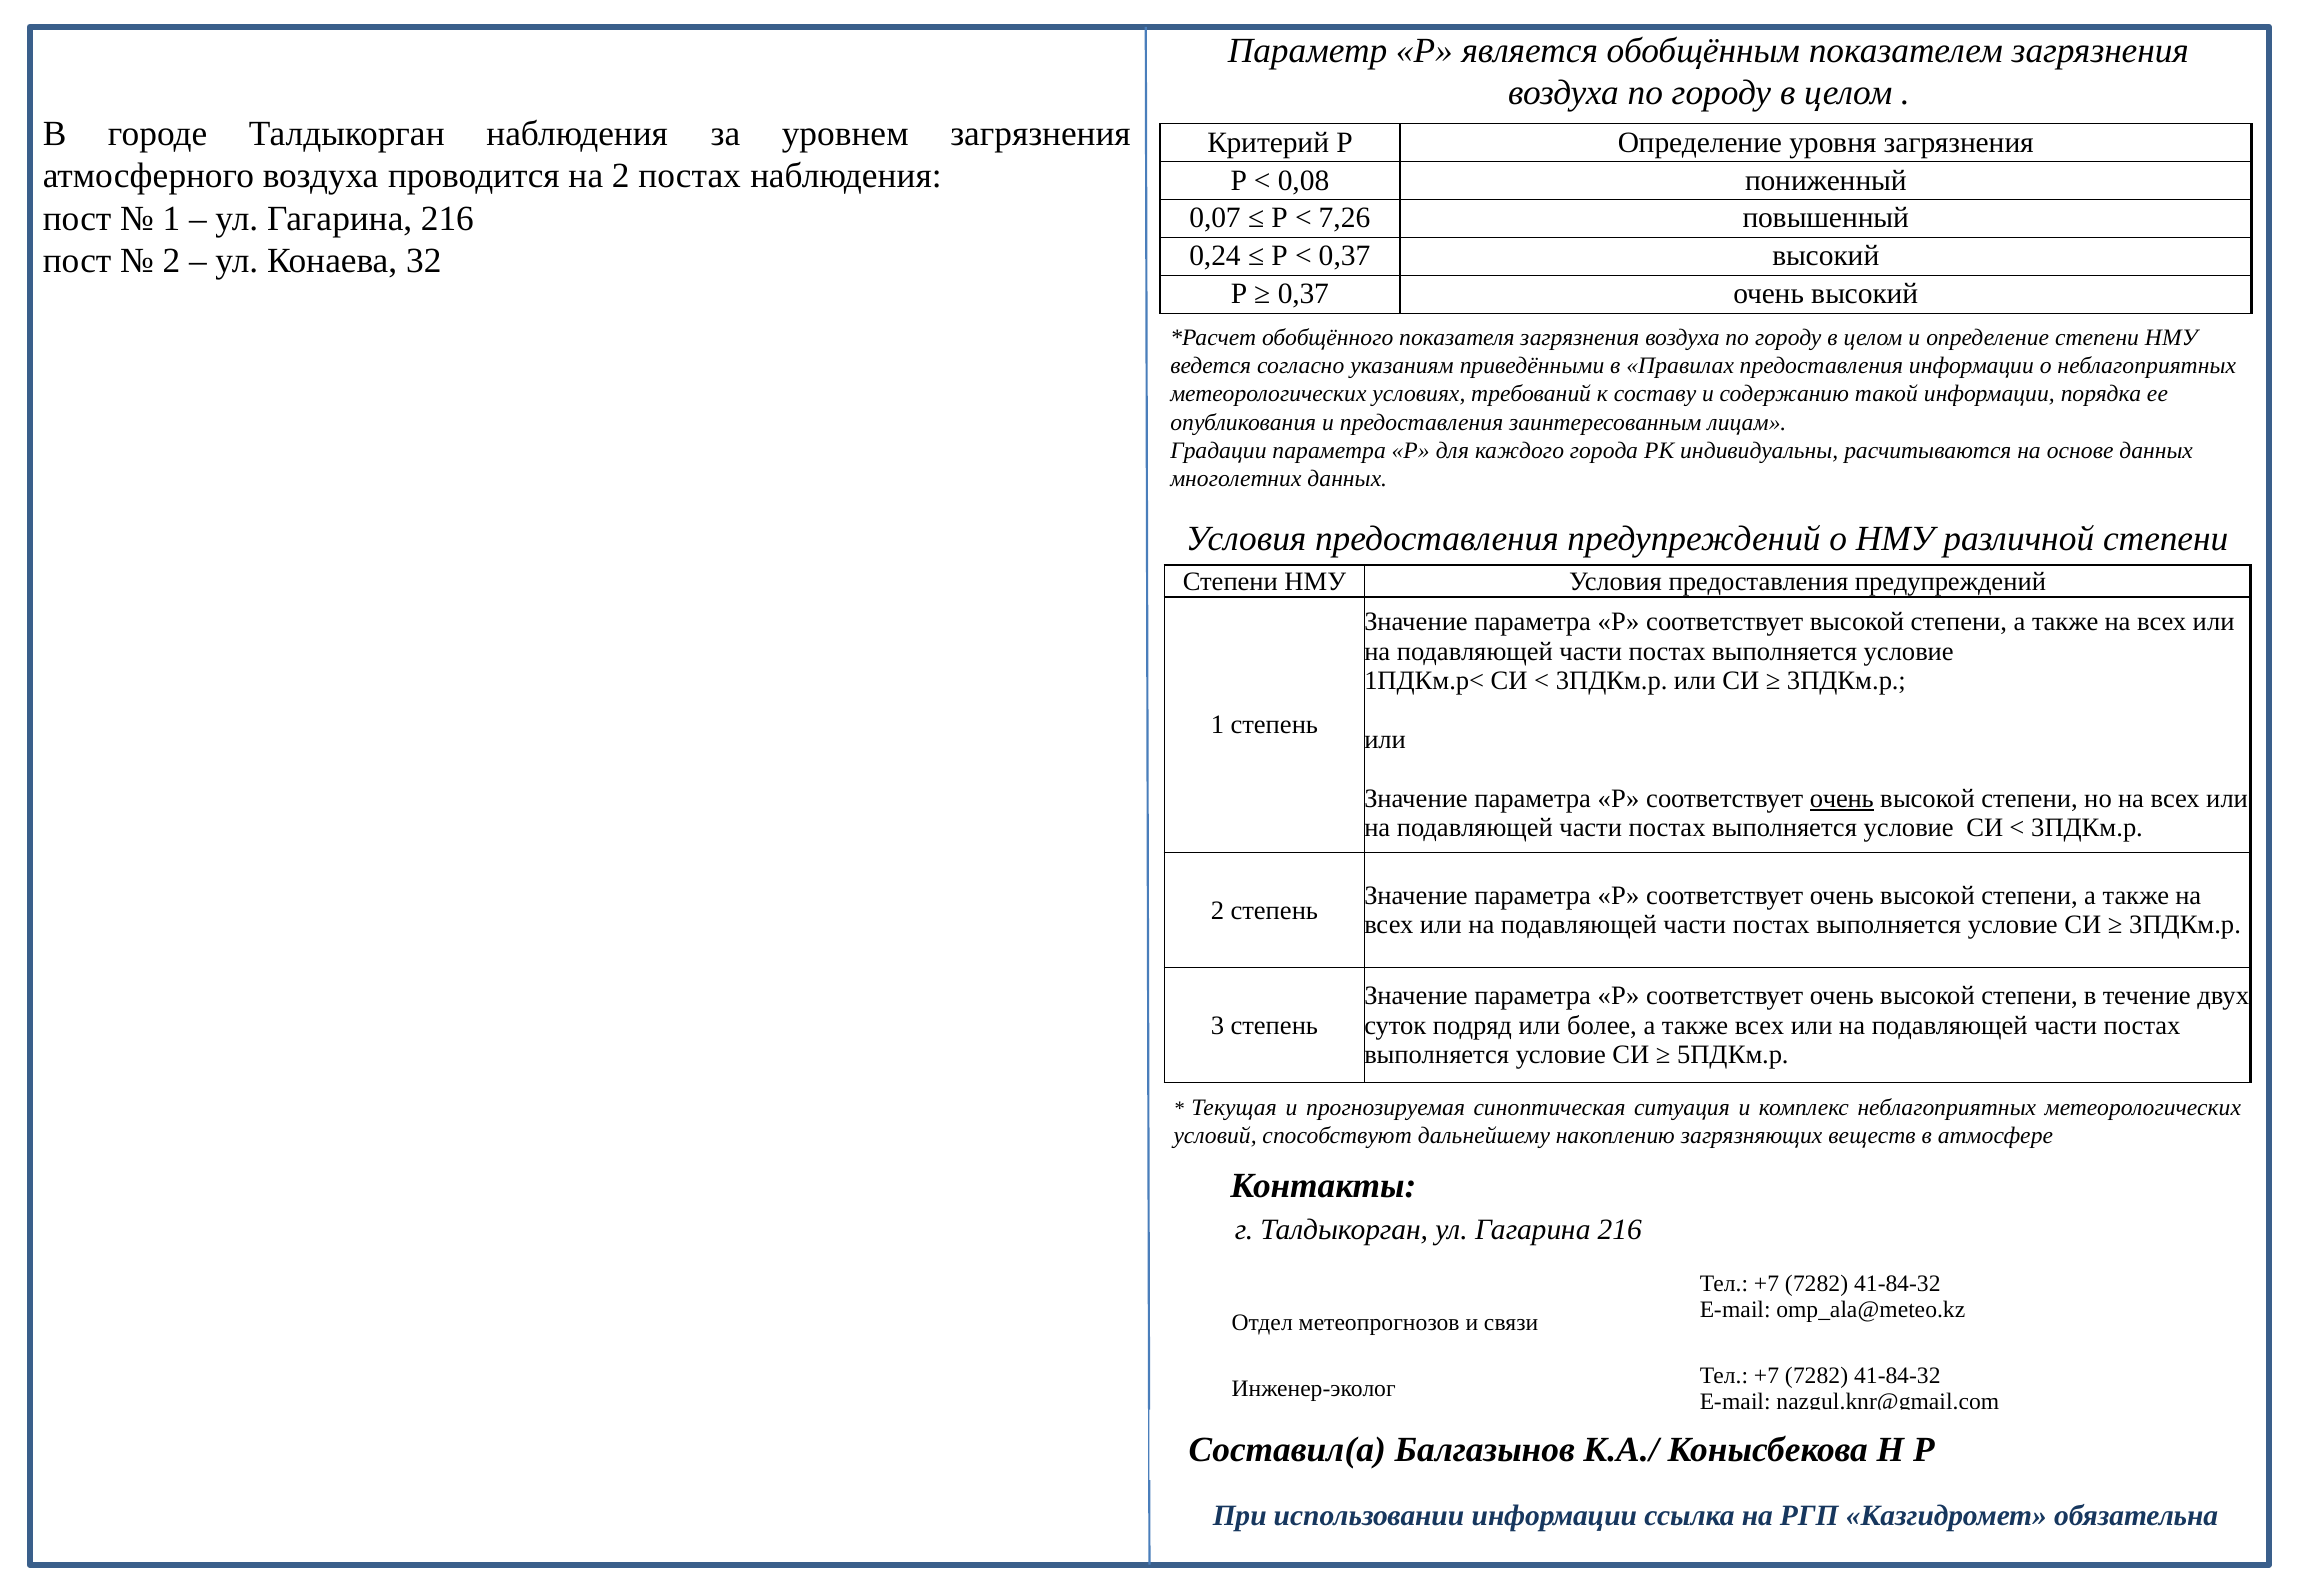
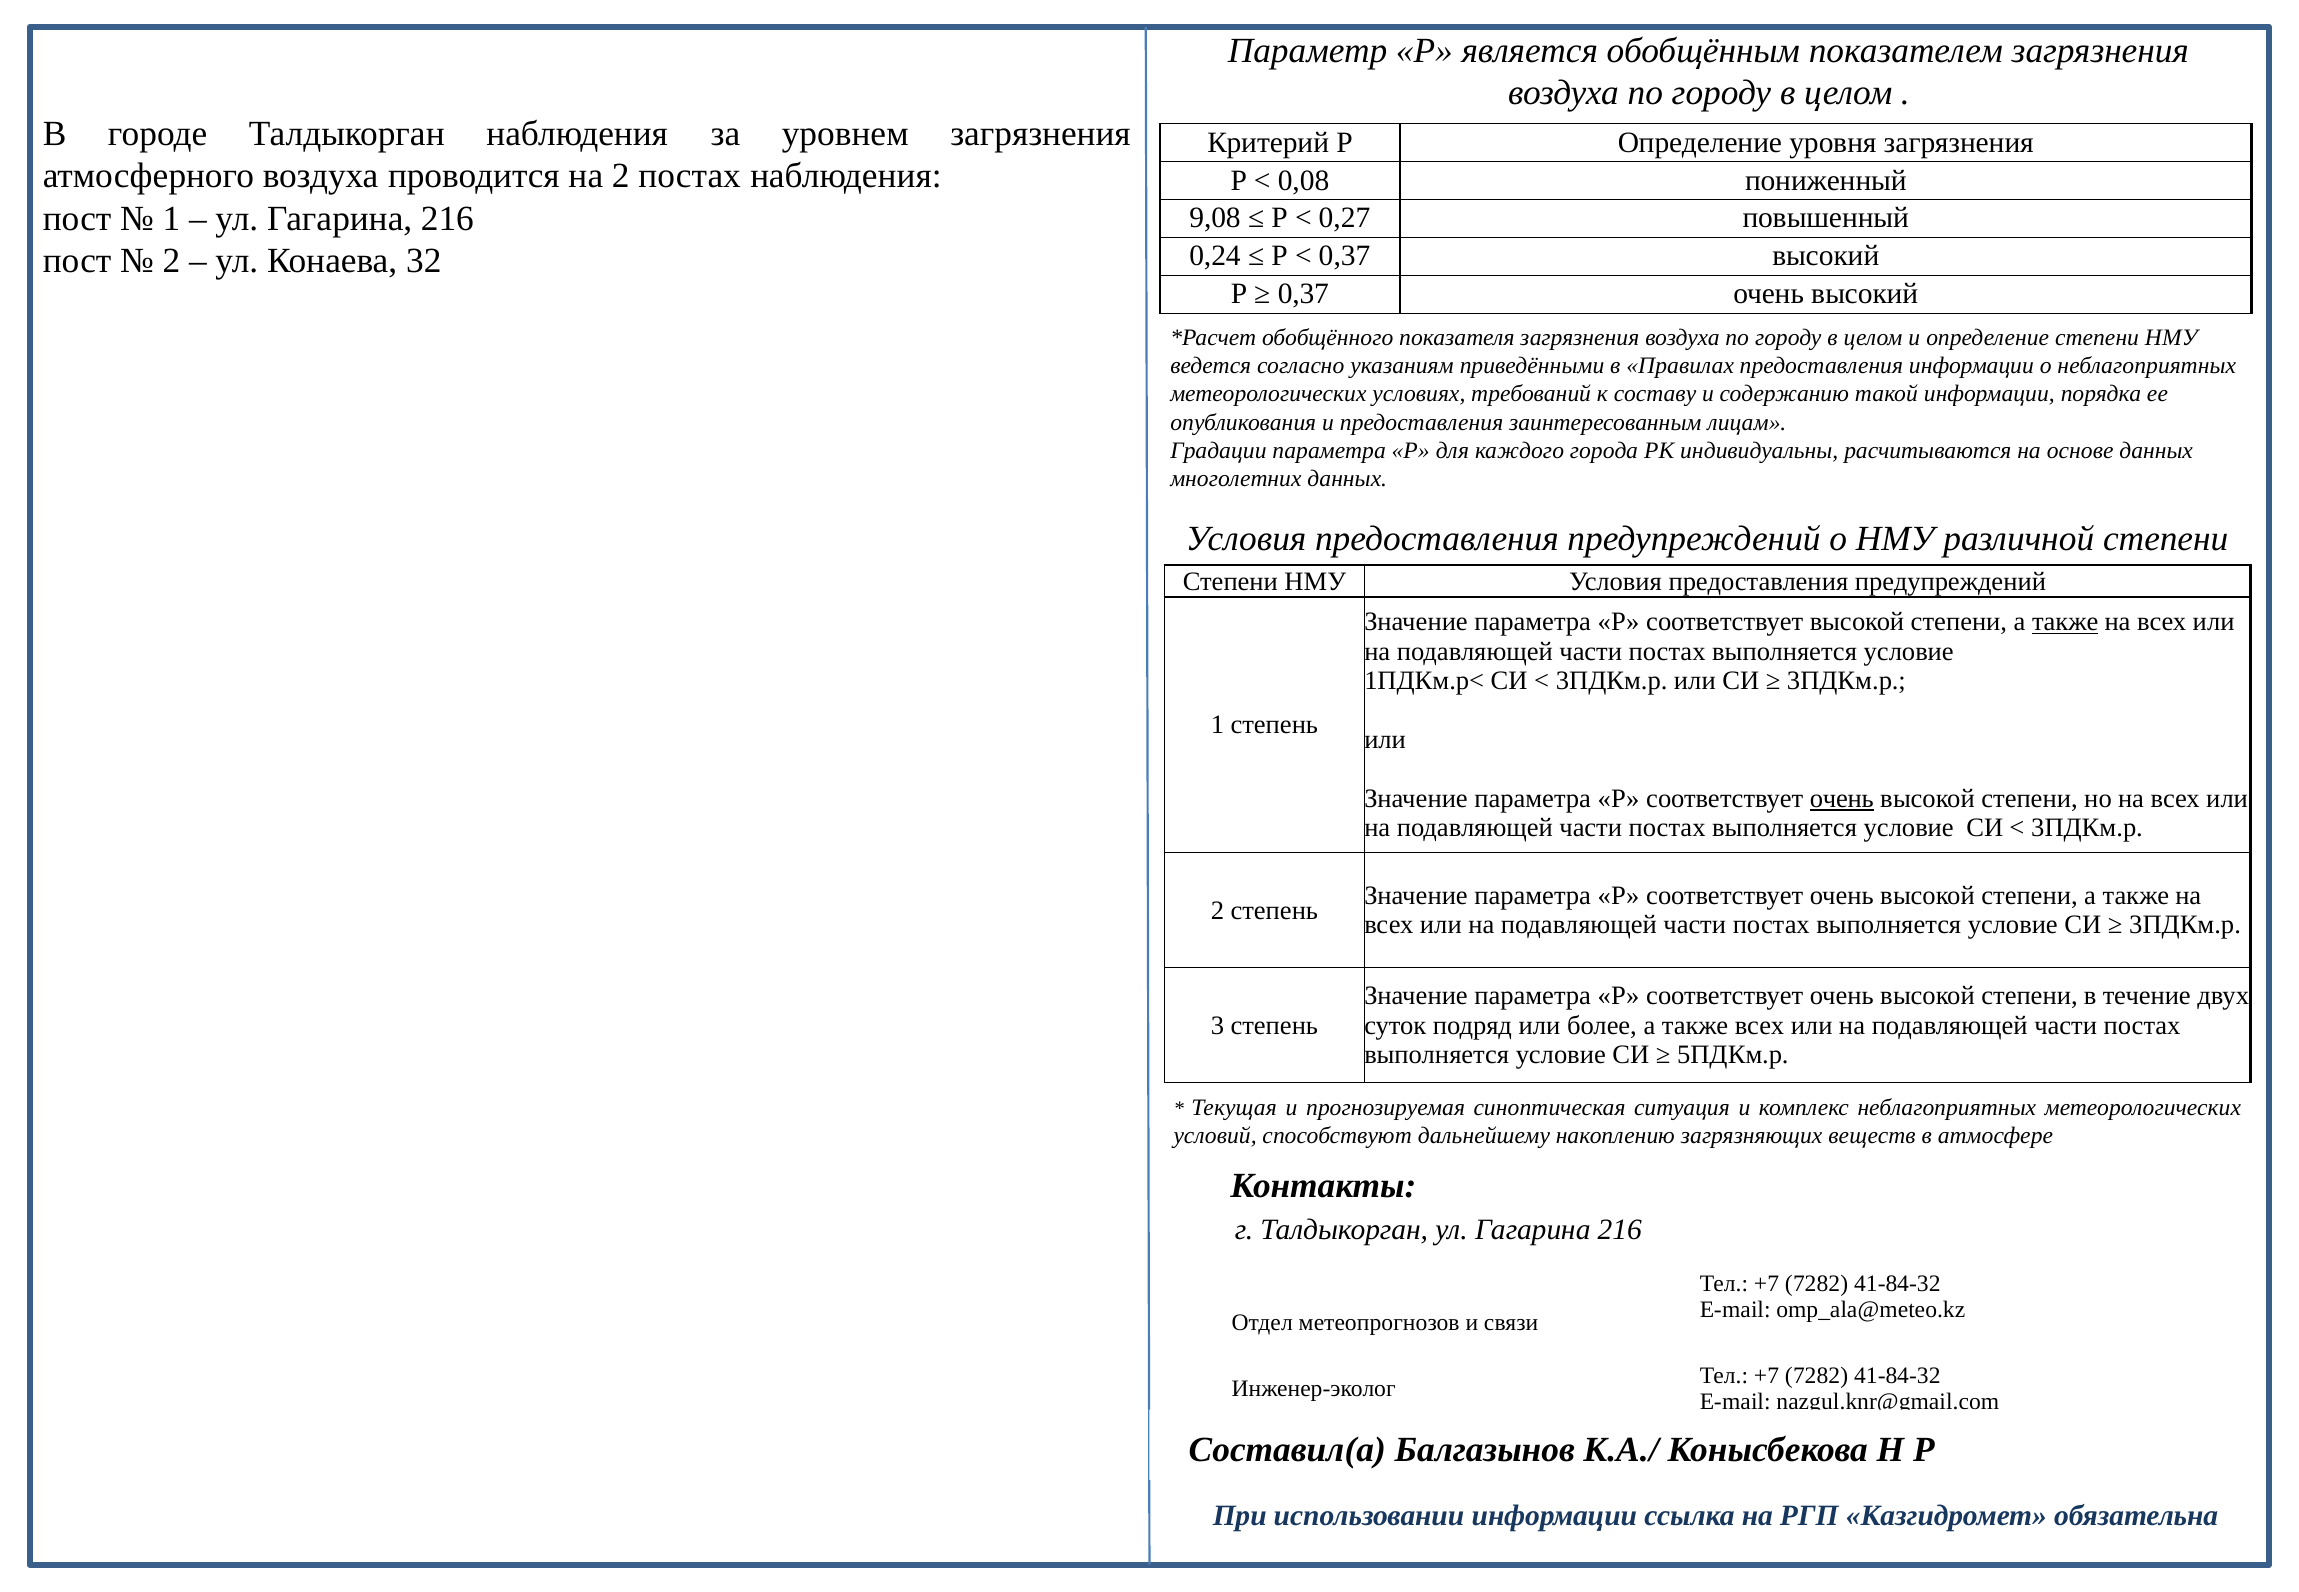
0,07: 0,07 -> 9,08
7,26: 7,26 -> 0,27
также at (2065, 622) underline: none -> present
